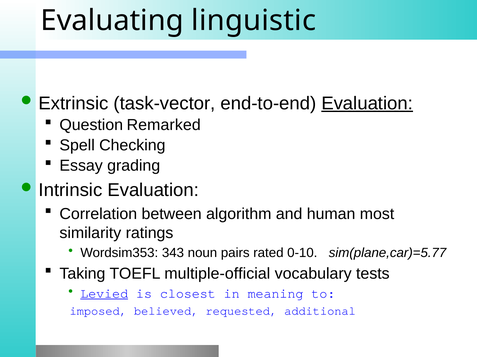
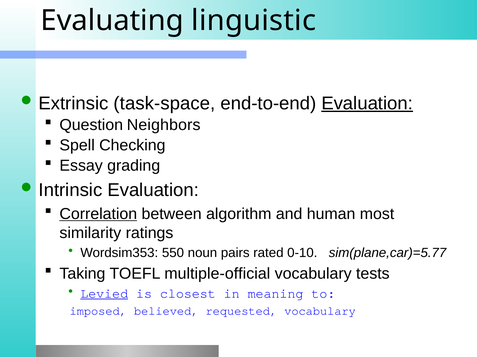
task-vector: task-vector -> task-space
Remarked: Remarked -> Neighbors
Correlation underline: none -> present
343: 343 -> 550
requested additional: additional -> vocabulary
